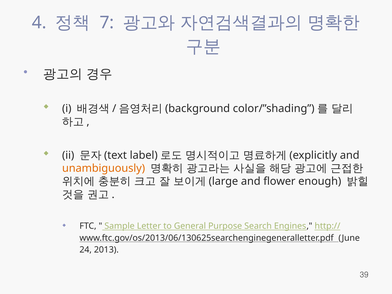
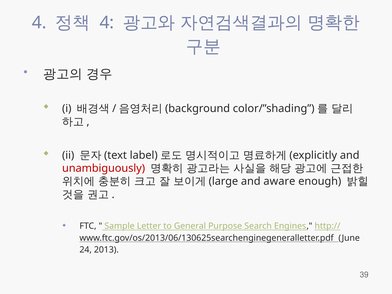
7 at (107, 23): 7 -> 4
unambiguously colour: orange -> red
flower: flower -> aware
